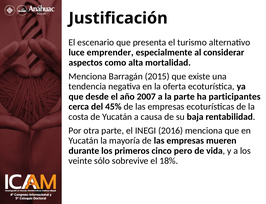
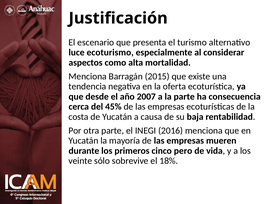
emprender: emprender -> ecoturismo
participantes: participantes -> consecuencia
